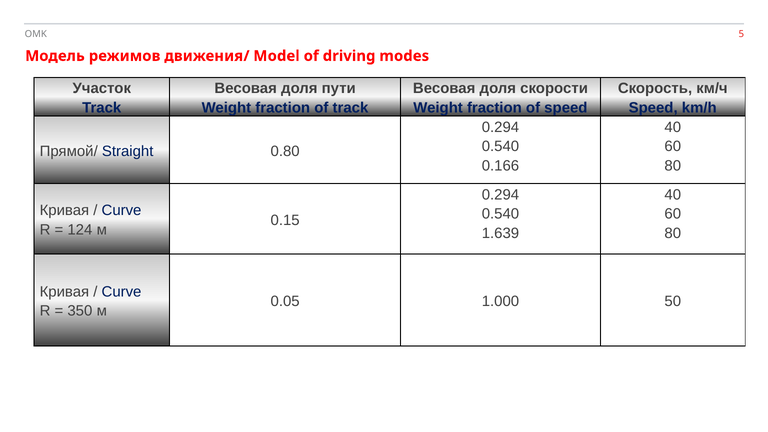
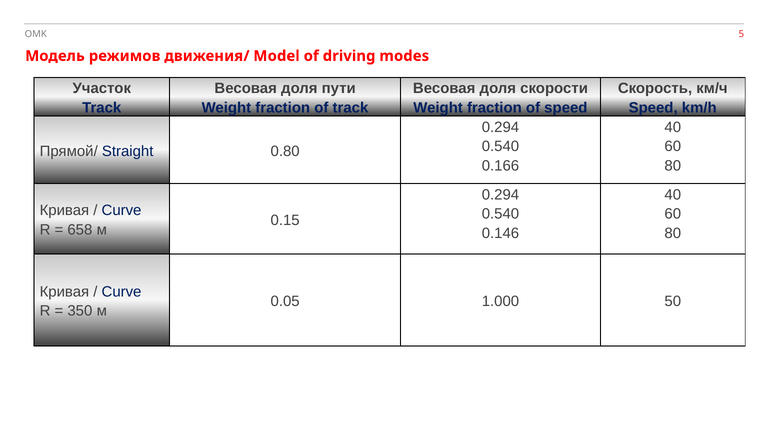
124: 124 -> 658
1.639: 1.639 -> 0.146
